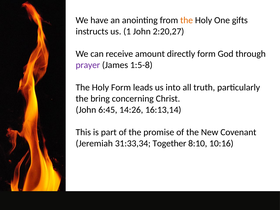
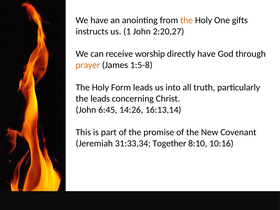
amount: amount -> worship
directly form: form -> have
prayer colour: purple -> orange
the bring: bring -> leads
